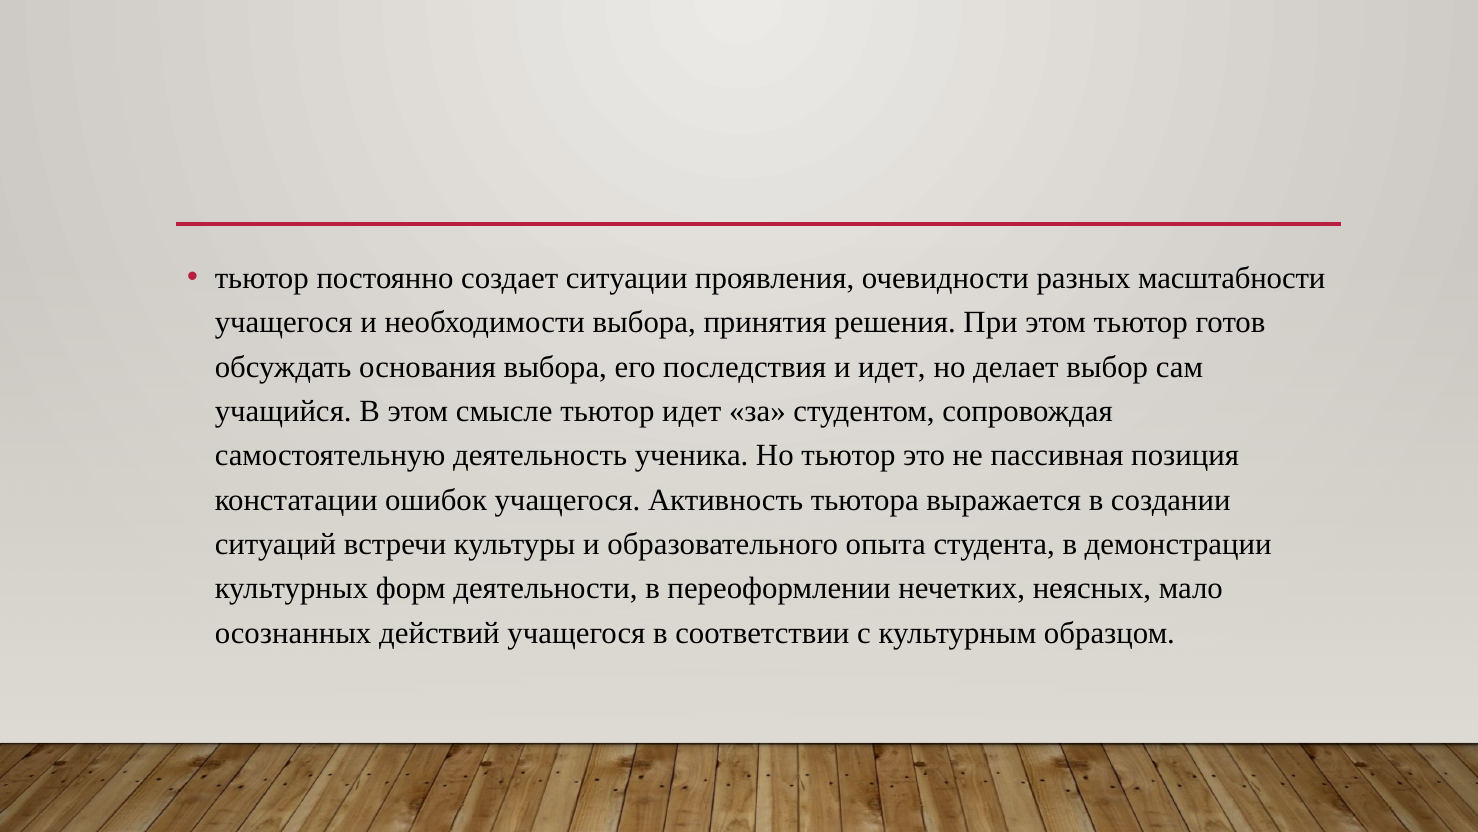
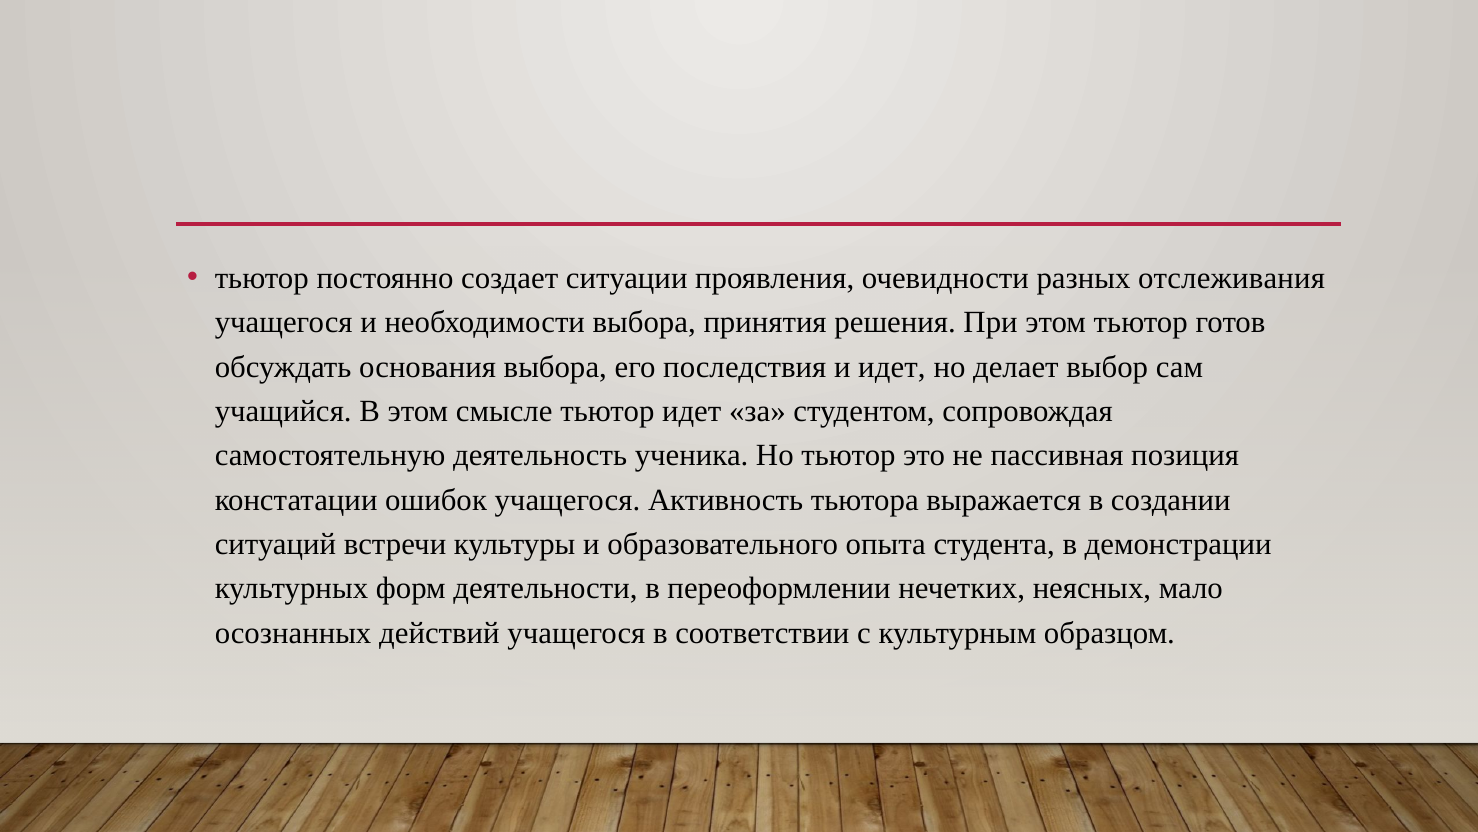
масштабности: масштабности -> отслеживания
